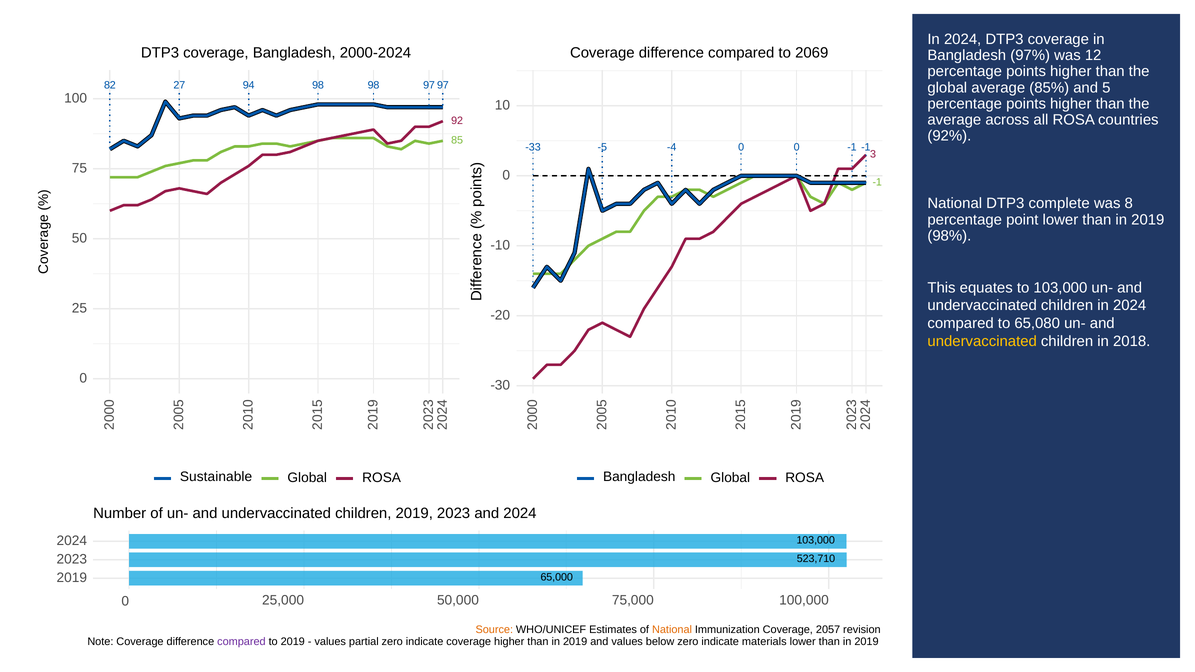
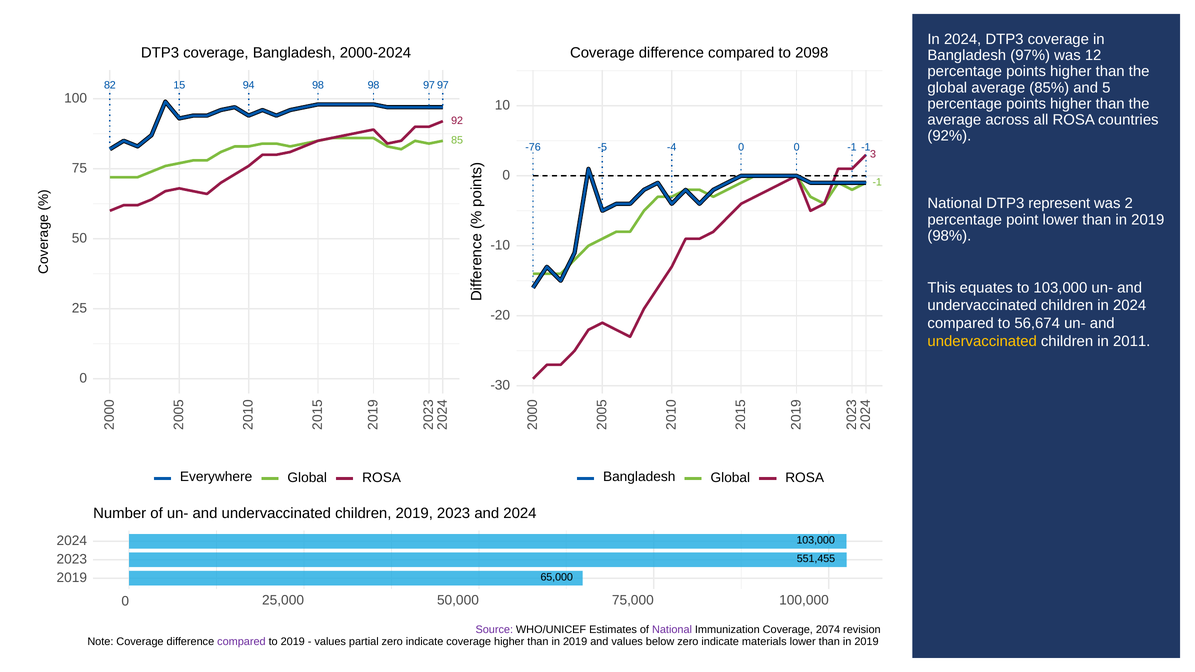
2069: 2069 -> 2098
27: 27 -> 15
-33: -33 -> -76
complete: complete -> represent
was 8: 8 -> 2
65,080: 65,080 -> 56,674
2018: 2018 -> 2011
Sustainable: Sustainable -> Everywhere
523,710: 523,710 -> 551,455
Source colour: orange -> purple
National at (672, 630) colour: orange -> purple
2057: 2057 -> 2074
